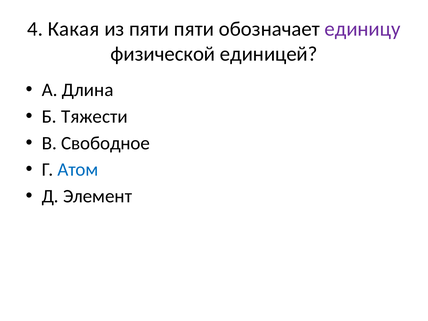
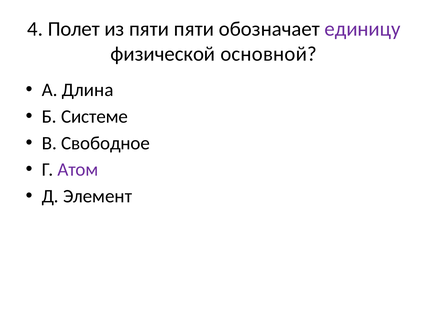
Какая: Какая -> Полет
единицей: единицей -> основной
Тяжести: Тяжести -> Системе
Атом colour: blue -> purple
